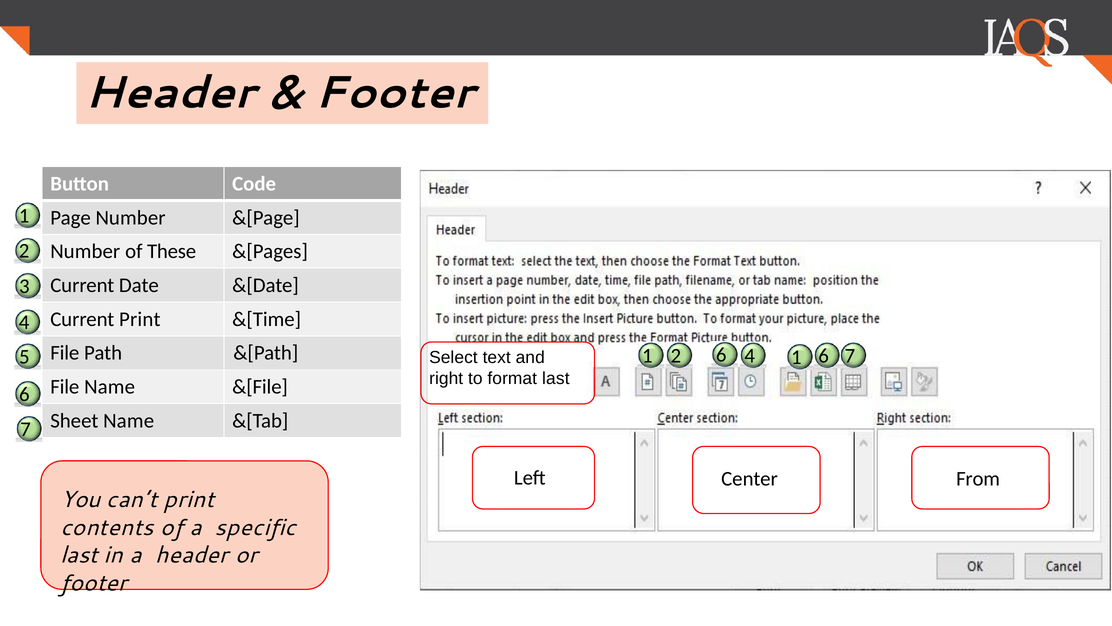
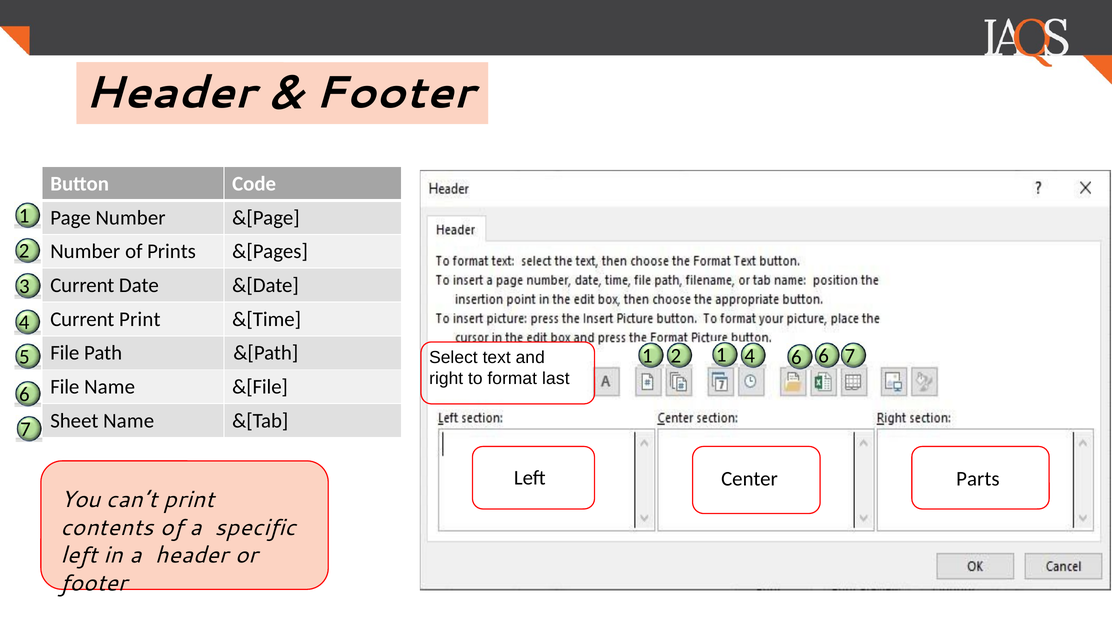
These: These -> Prints
1 2 6: 6 -> 1
4 1: 1 -> 6
From: From -> Parts
last at (79, 555): last -> left
